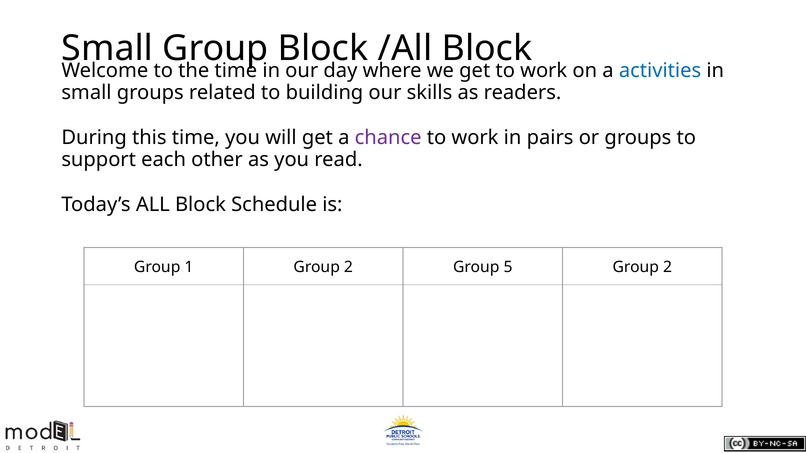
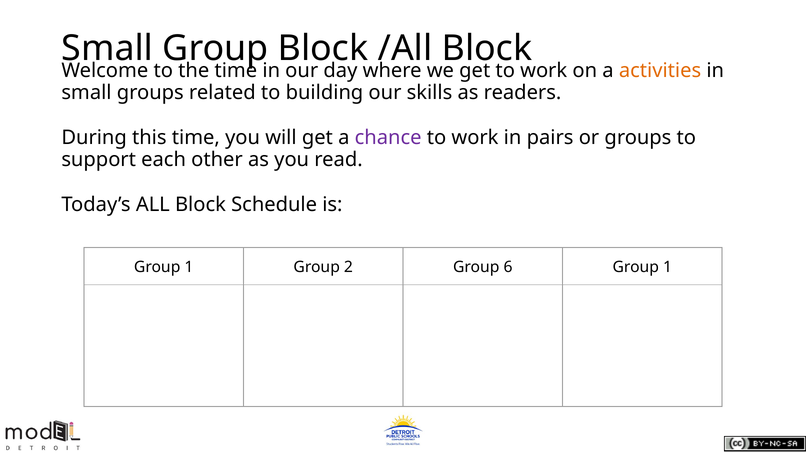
activities colour: blue -> orange
5: 5 -> 6
2 at (668, 267): 2 -> 1
